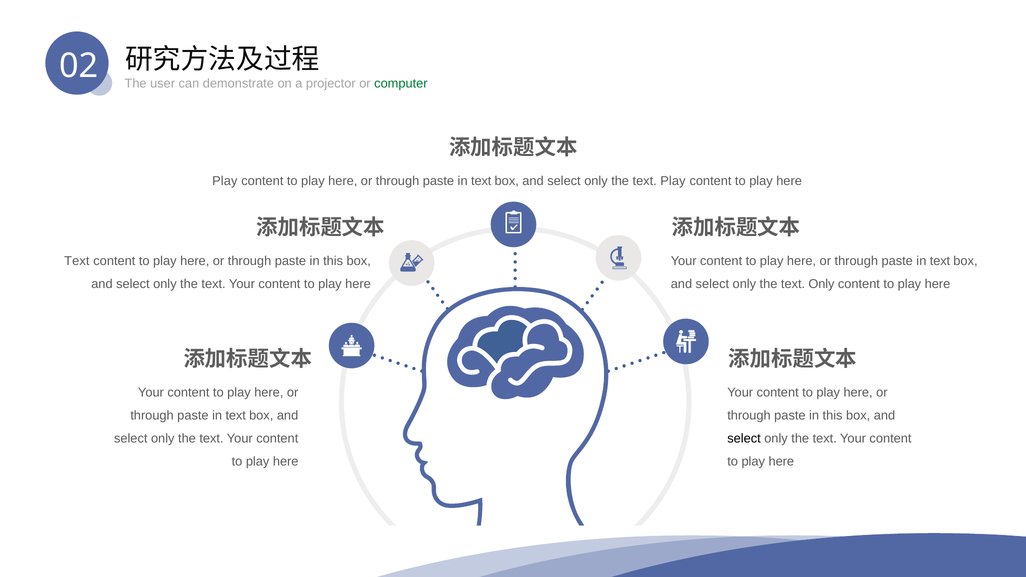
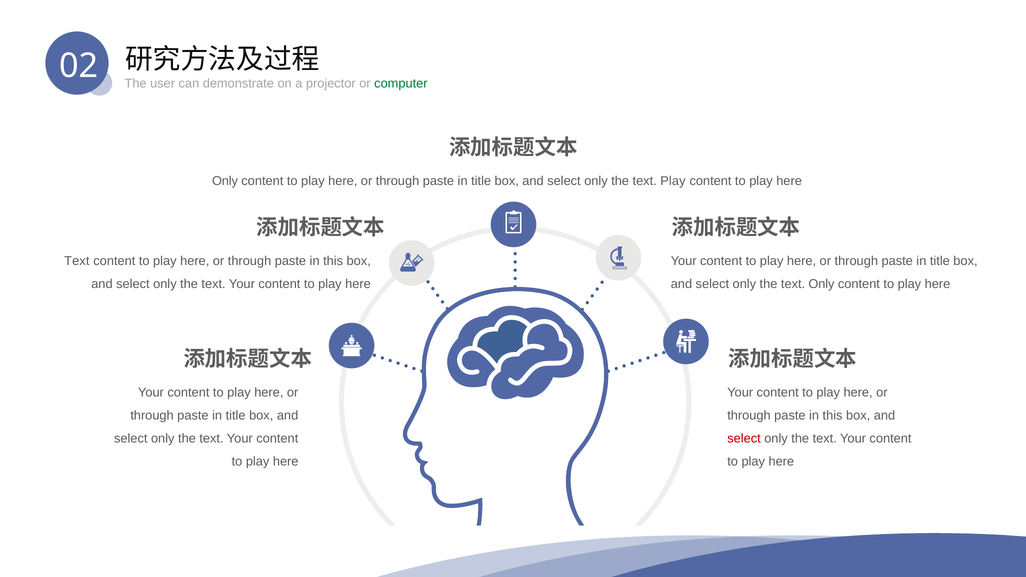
Play at (225, 181): Play -> Only
text at (481, 181): text -> title
text at (940, 261): text -> title
text at (236, 416): text -> title
select at (744, 439) colour: black -> red
